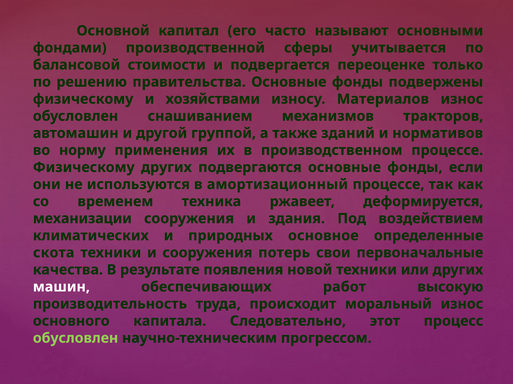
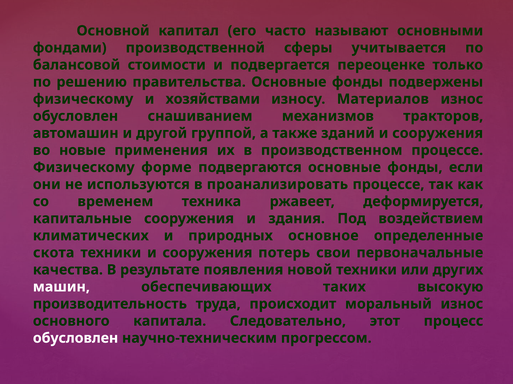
зданий и нормативов: нормативов -> сооружения
норму: норму -> новые
Физическому других: других -> форме
амортизационный: амортизационный -> проанализировать
механизации: механизации -> капитальные
работ: работ -> таких
обусловлен at (76, 339) colour: light green -> white
